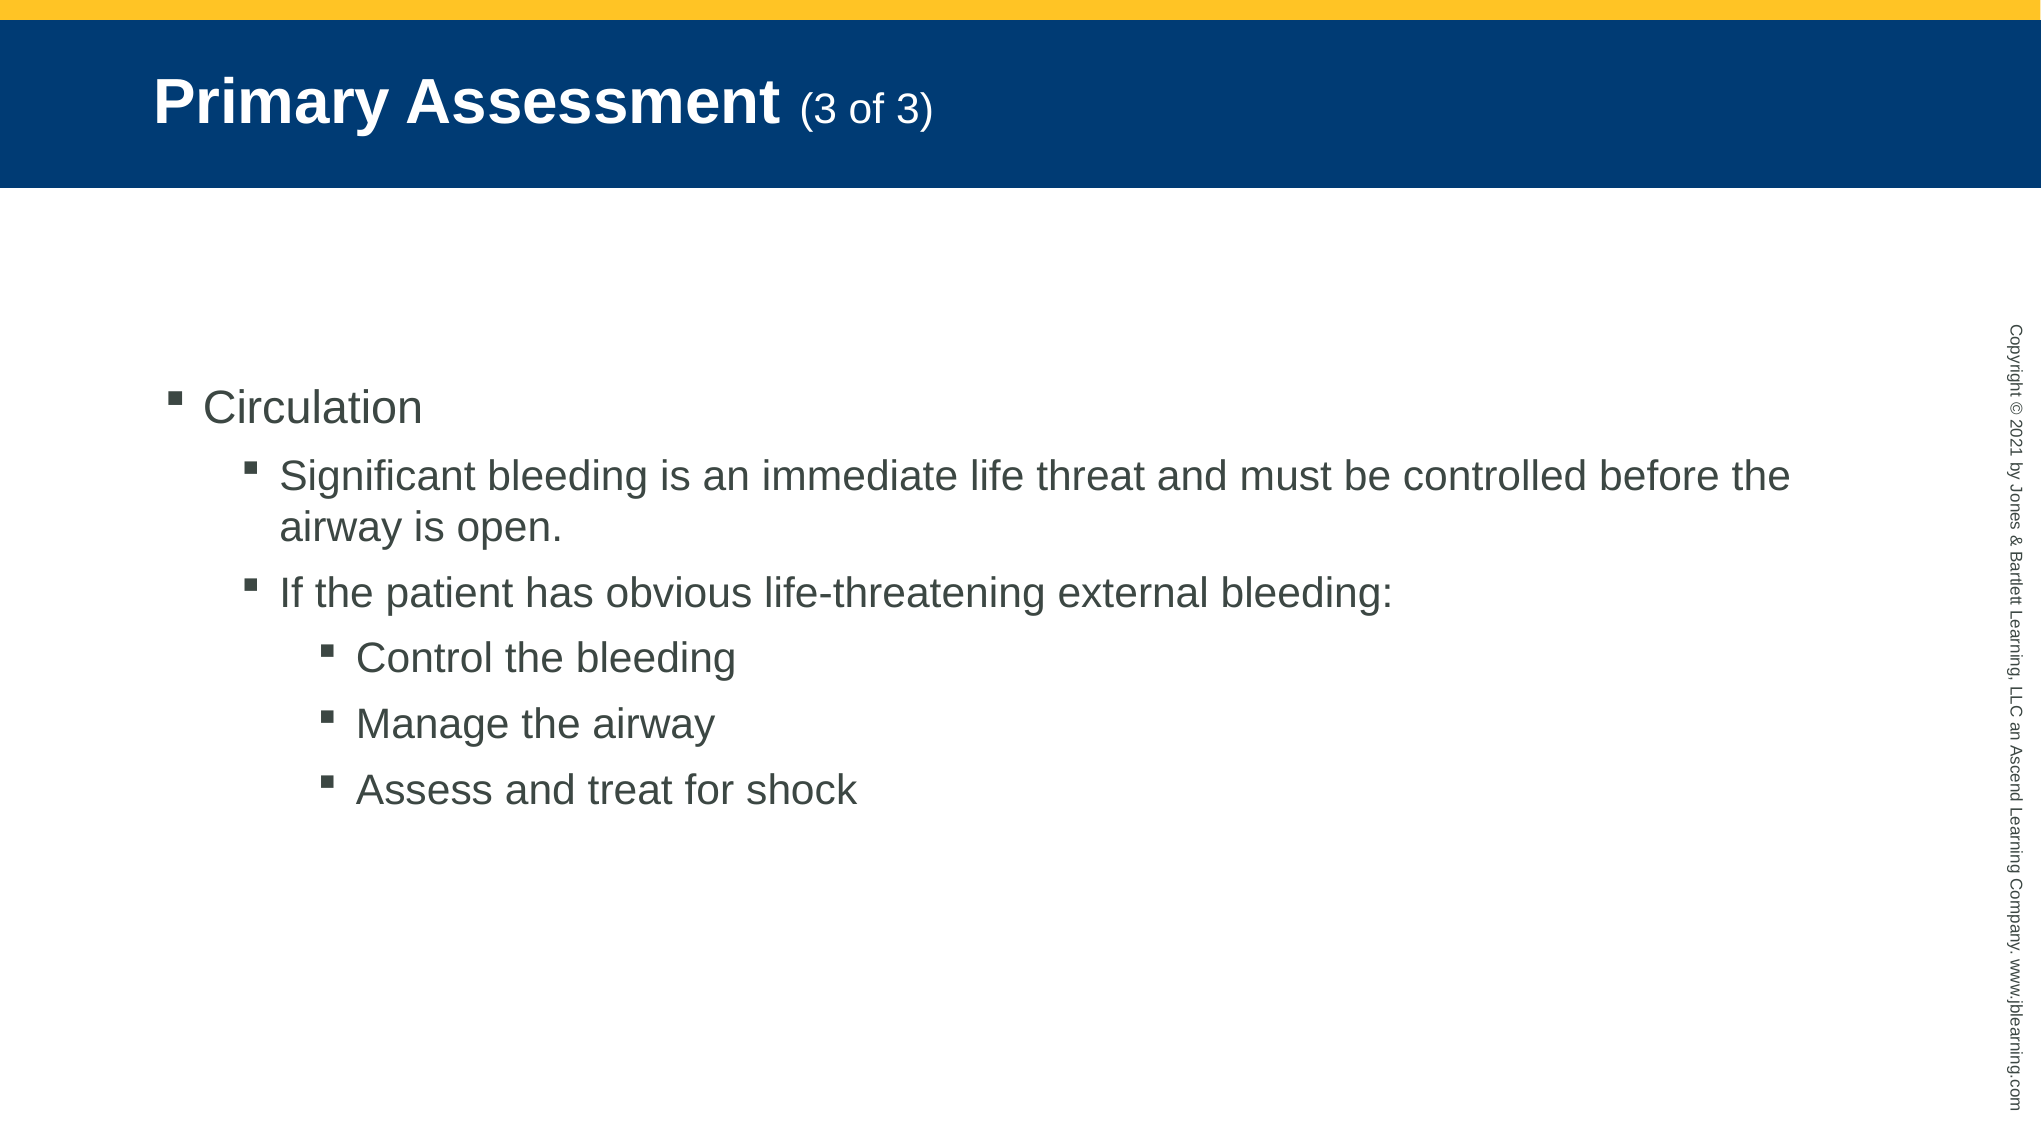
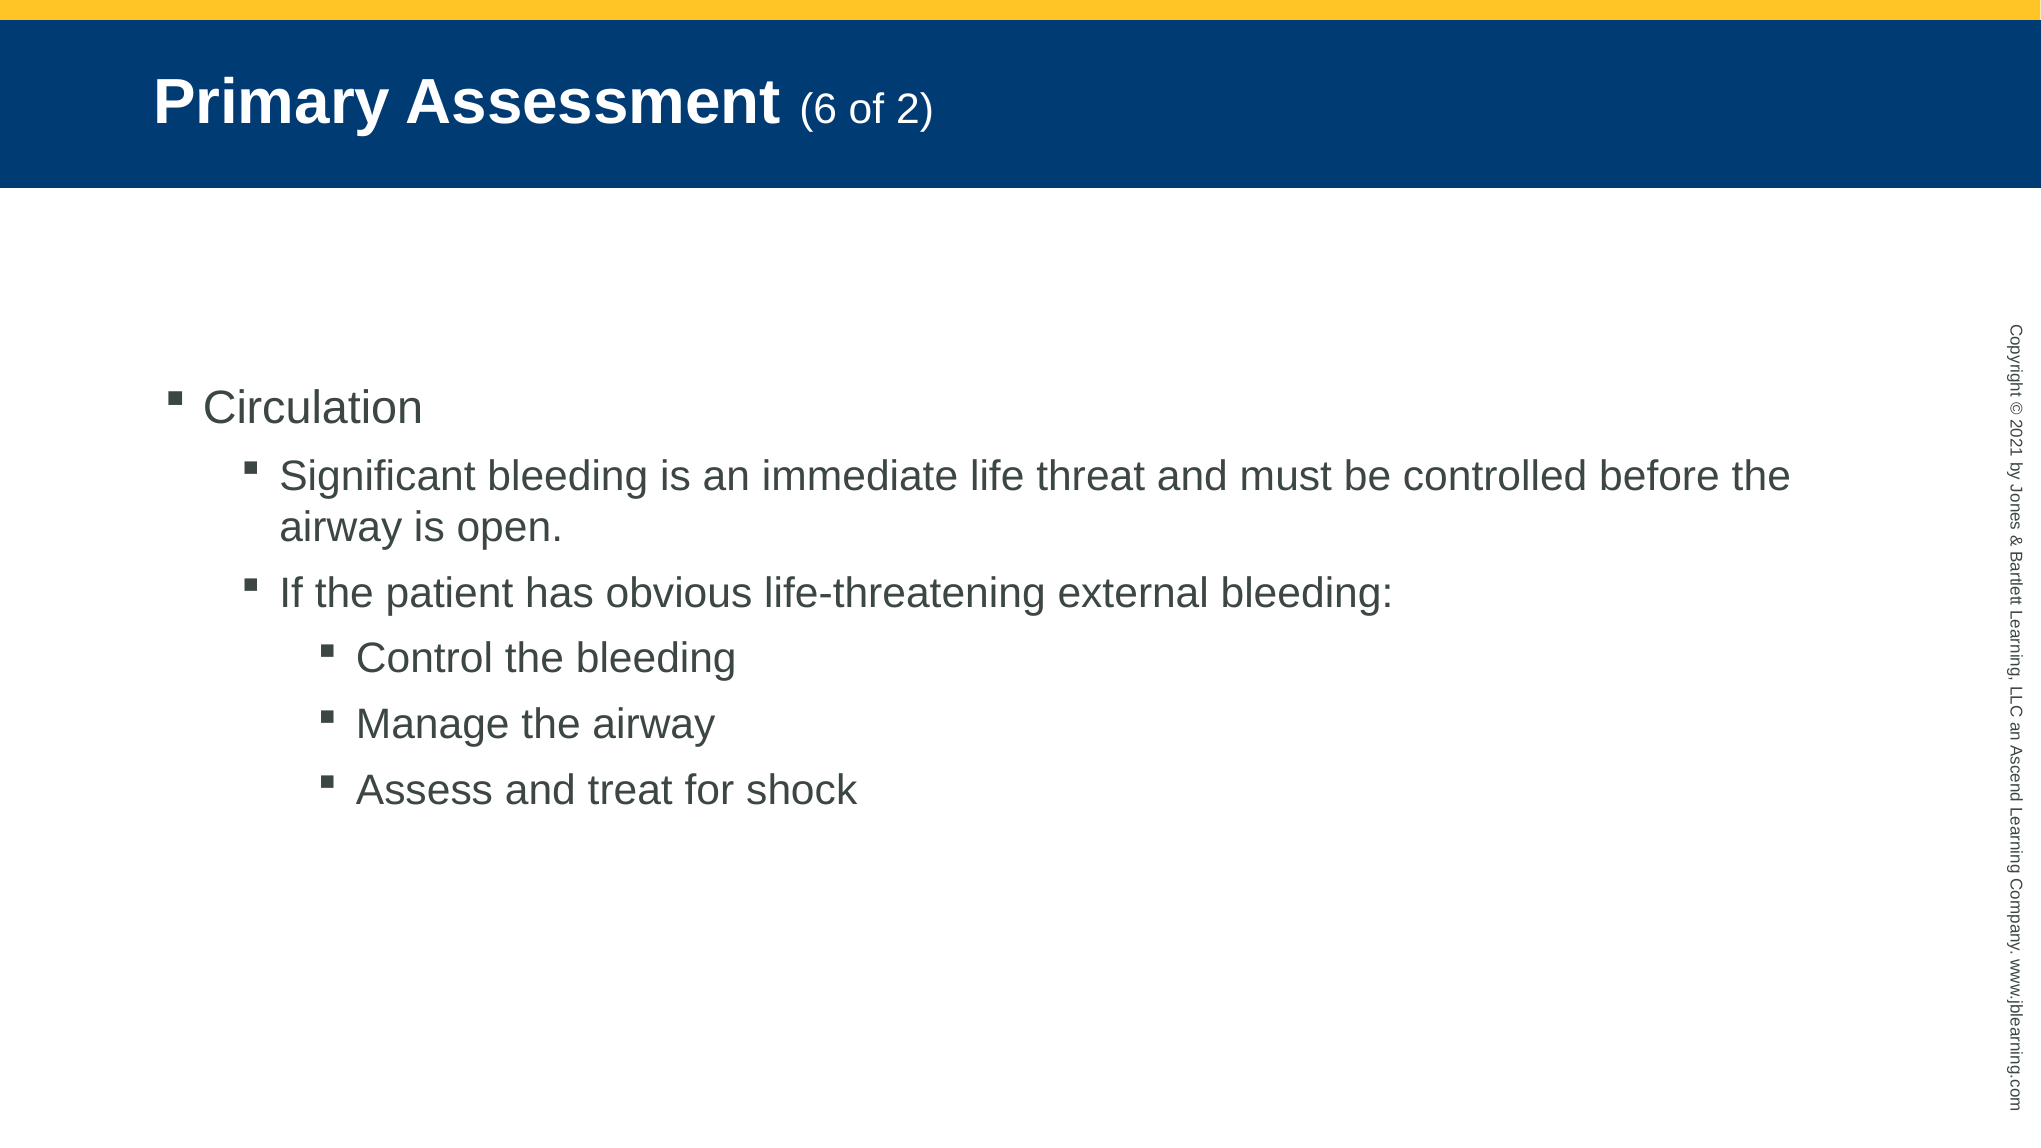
Assessment 3: 3 -> 6
of 3: 3 -> 2
